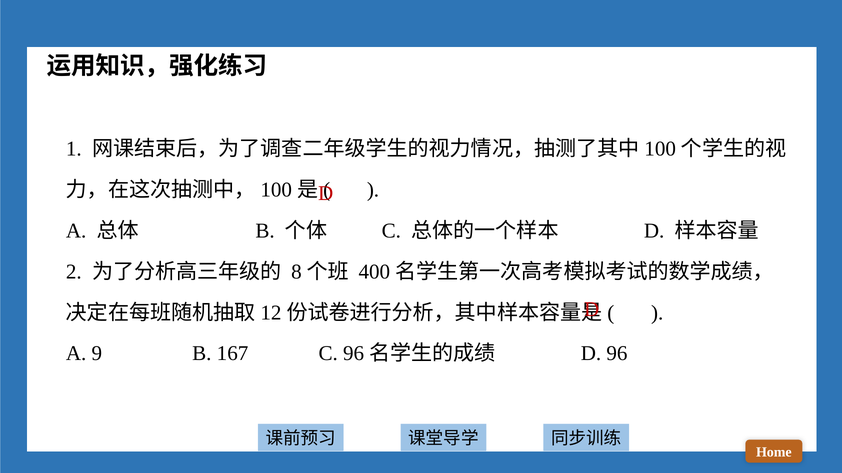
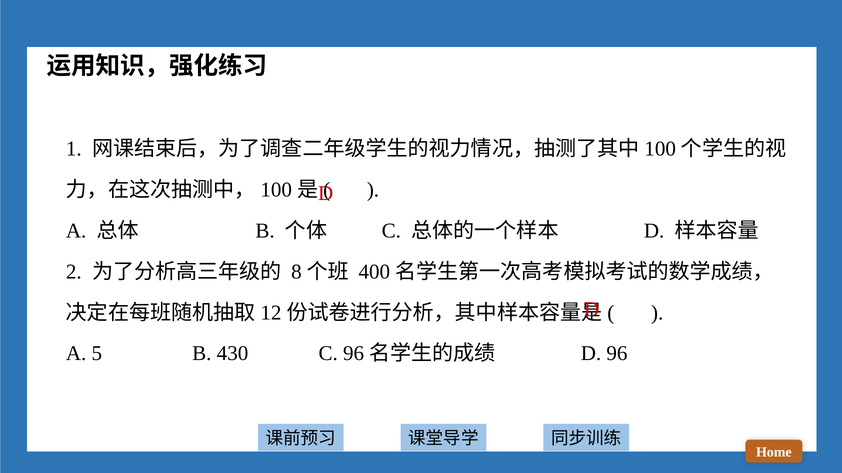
9: 9 -> 5
167: 167 -> 430
